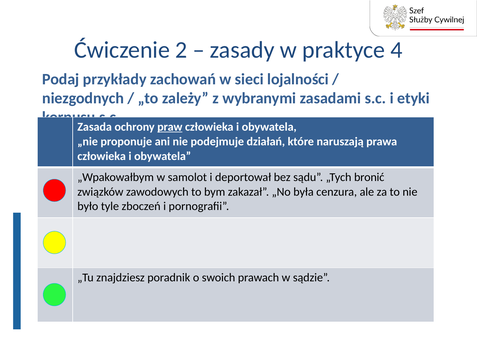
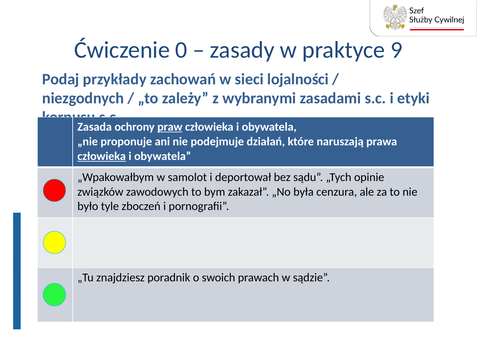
2: 2 -> 0
4: 4 -> 9
człowieka at (102, 156) underline: none -> present
bronić: bronić -> opinie
